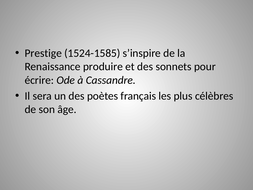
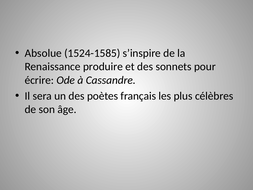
Prestige: Prestige -> Absolue
